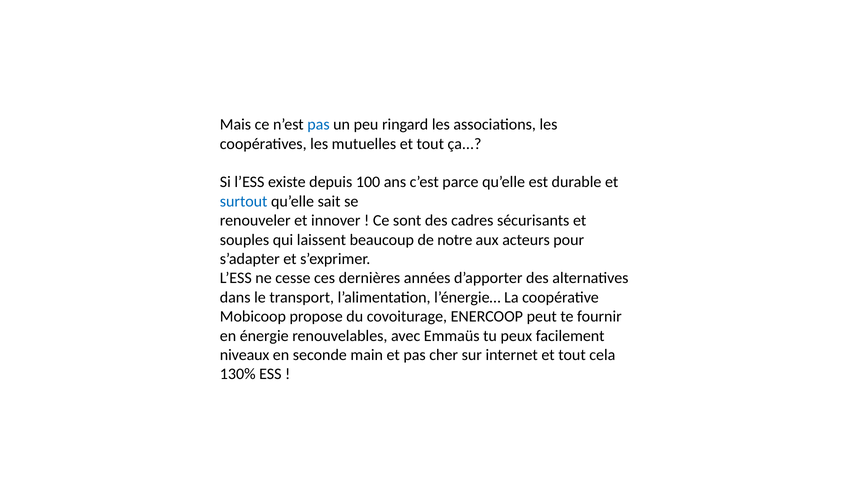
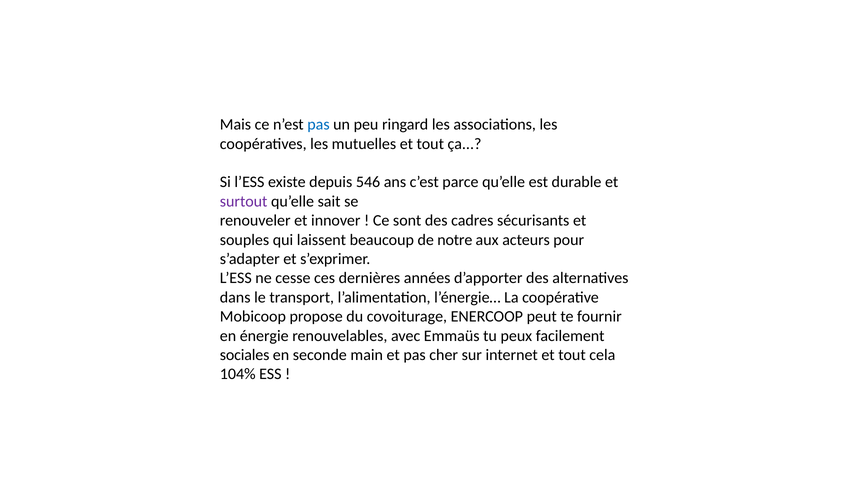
100: 100 -> 546
surtout colour: blue -> purple
niveaux: niveaux -> sociales
130%: 130% -> 104%
